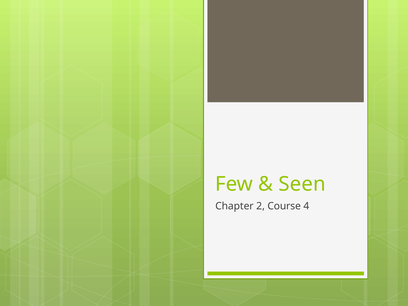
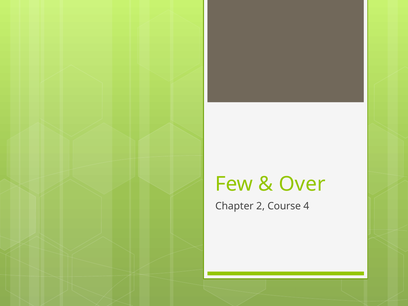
Seen: Seen -> Over
